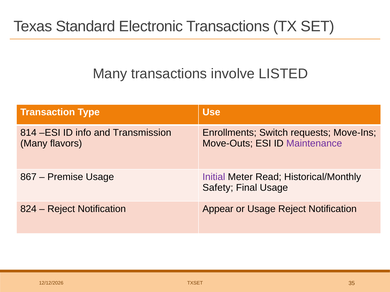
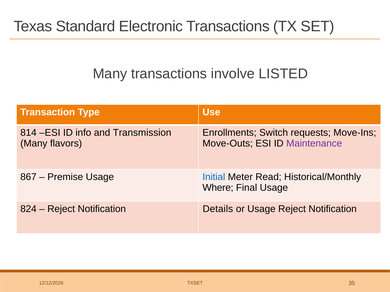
Initial colour: purple -> blue
Safety: Safety -> Where
Appear: Appear -> Details
